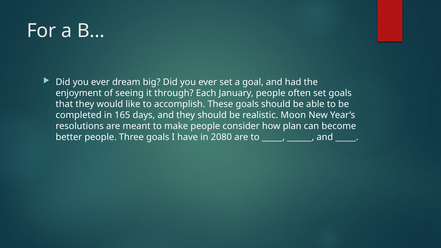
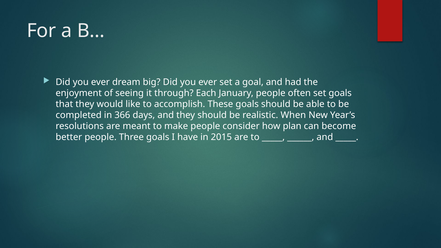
165: 165 -> 366
Moon: Moon -> When
2080: 2080 -> 2015
